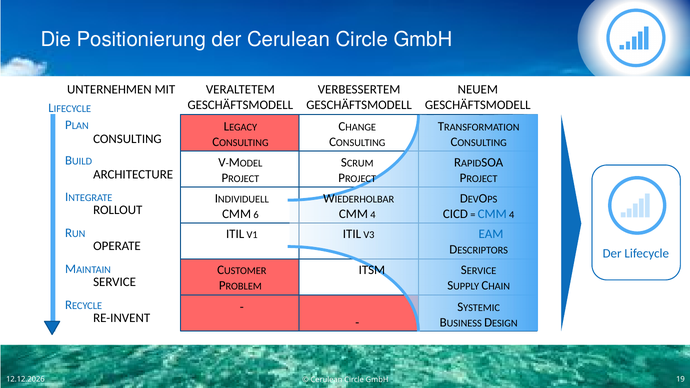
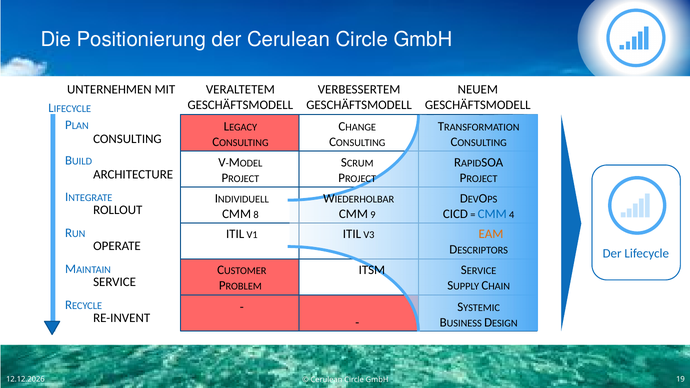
6: 6 -> 8
4 at (373, 215): 4 -> 9
EAM colour: blue -> orange
